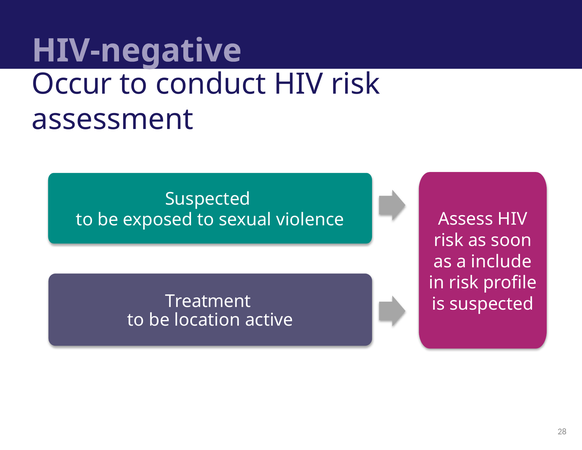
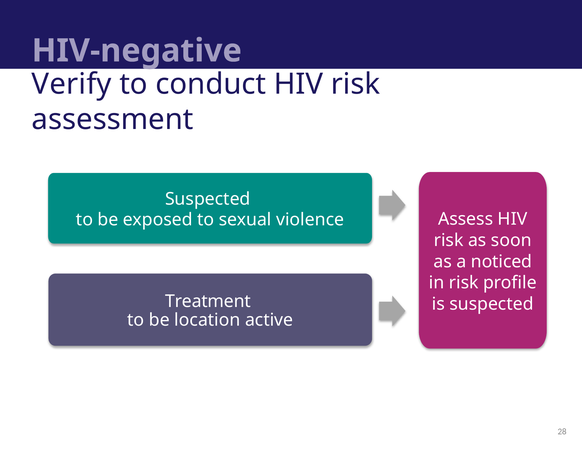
Occur: Occur -> Verify
include: include -> noticed
